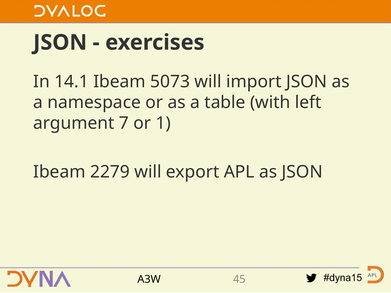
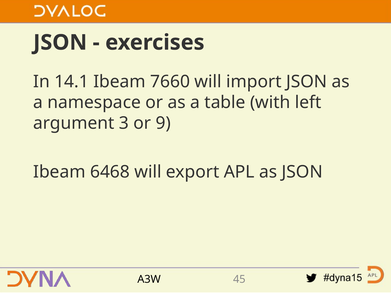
5073: 5073 -> 7660
7: 7 -> 3
1: 1 -> 9
2279: 2279 -> 6468
